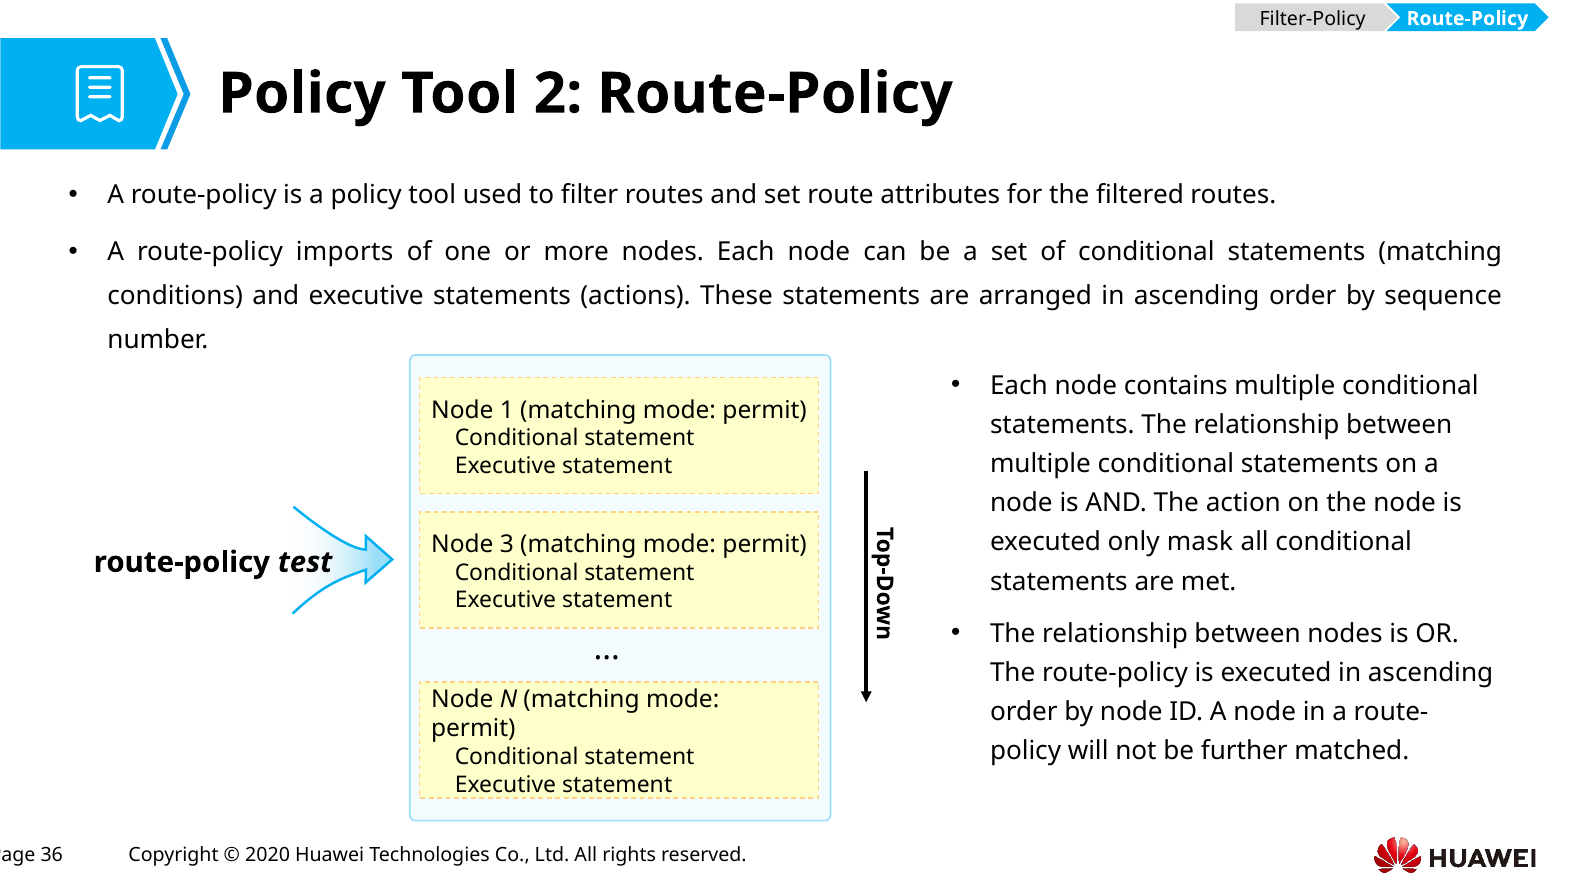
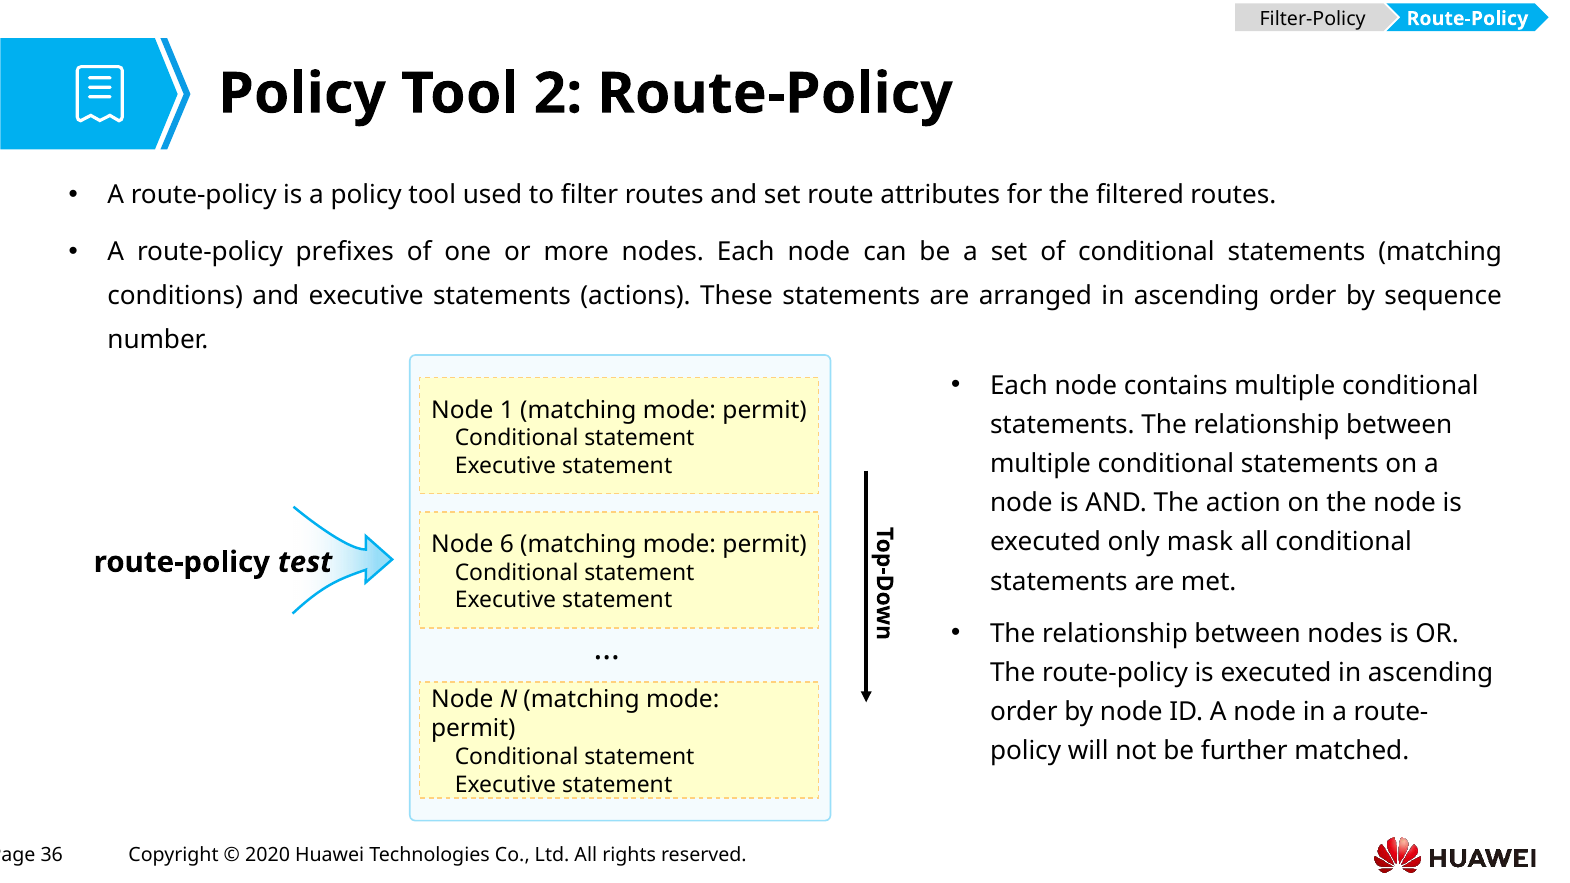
imports: imports -> prefixes
3: 3 -> 6
